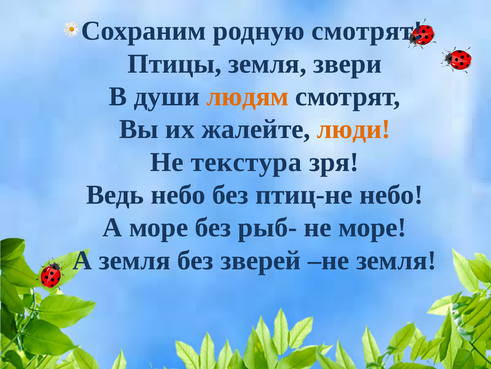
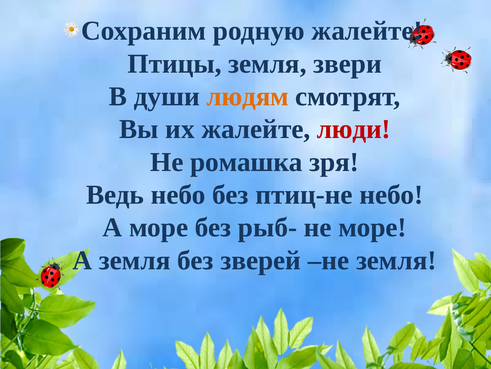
родную смотрят: смотрят -> жалейте
люди colour: orange -> red
текстура: текстура -> ромашка
